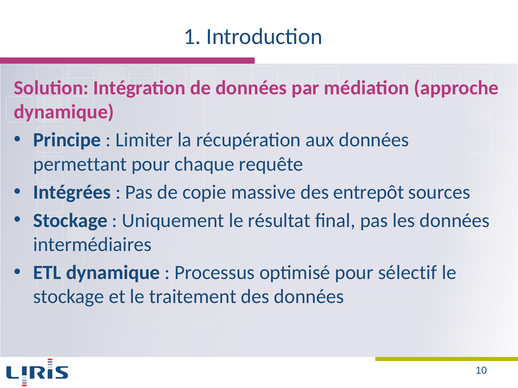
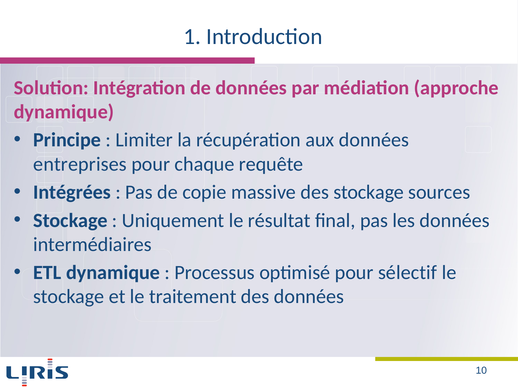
permettant: permettant -> entreprises
des entrepôt: entrepôt -> stockage
